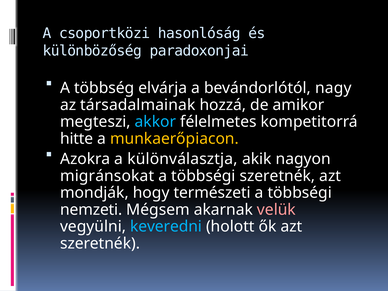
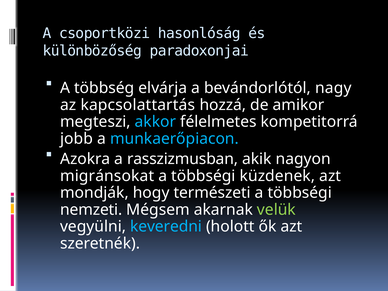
társadalmainak: társadalmainak -> kapcsolattartás
hitte: hitte -> jobb
munkaerőpiacon colour: yellow -> light blue
különválasztja: különválasztja -> rasszizmusban
többségi szeretnék: szeretnék -> küzdenek
velük colour: pink -> light green
